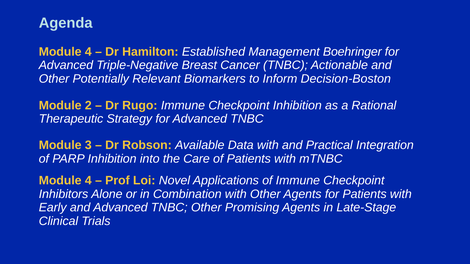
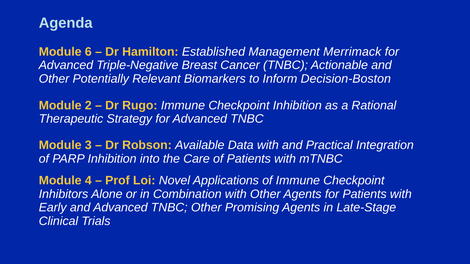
4 at (88, 52): 4 -> 6
Boehringer: Boehringer -> Merrimack
